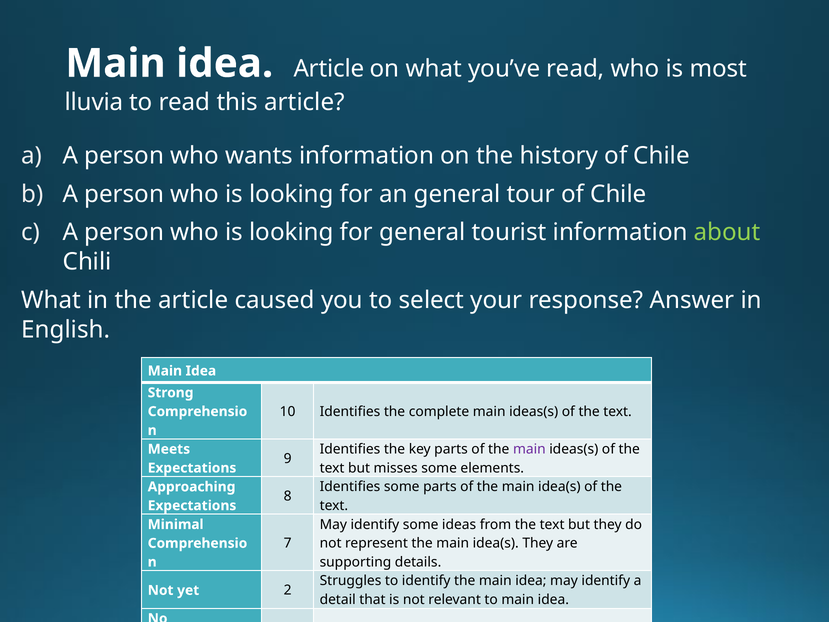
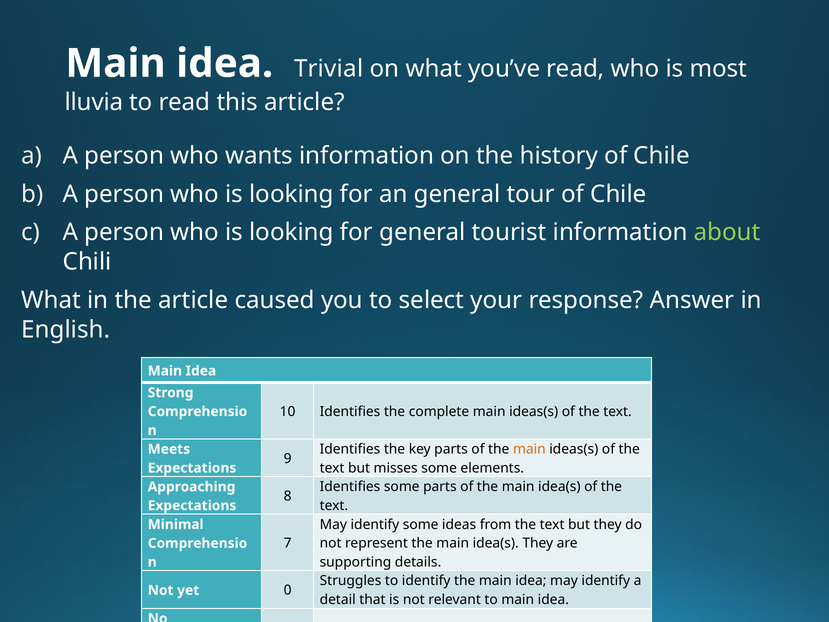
idea Article: Article -> Trivial
main at (529, 449) colour: purple -> orange
2: 2 -> 0
